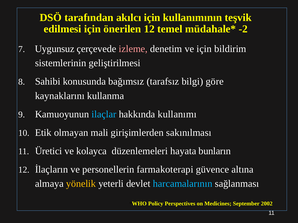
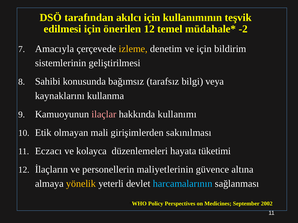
Uygunsuz: Uygunsuz -> Amacıyla
izleme colour: pink -> yellow
göre: göre -> veya
ilaçlar colour: light blue -> pink
Üretici: Üretici -> Eczacı
bunların: bunların -> tüketimi
farmakoterapi: farmakoterapi -> maliyetlerinin
